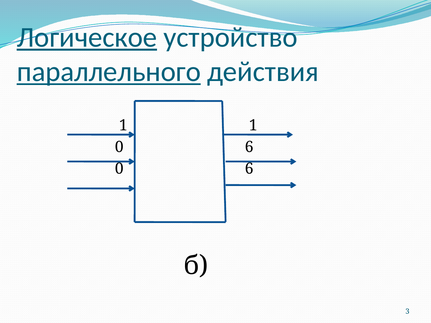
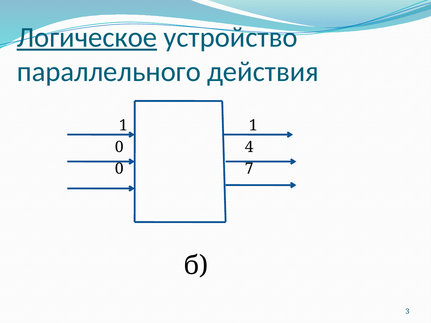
параллельного underline: present -> none
6 at (249, 147): 6 -> 4
6 at (249, 169): 6 -> 7
